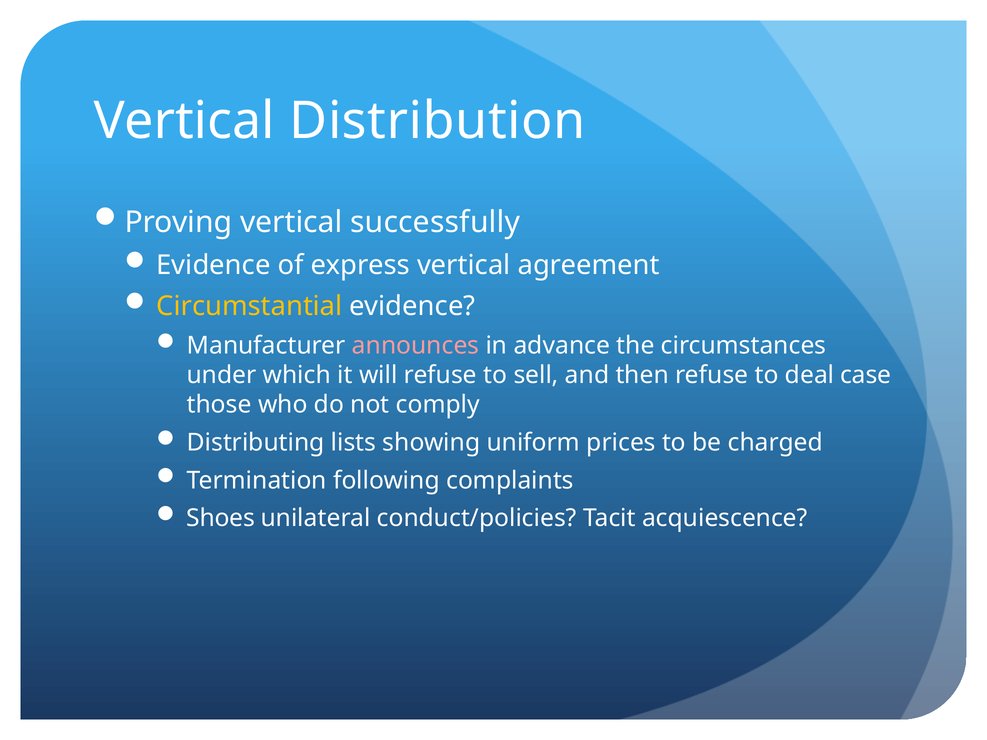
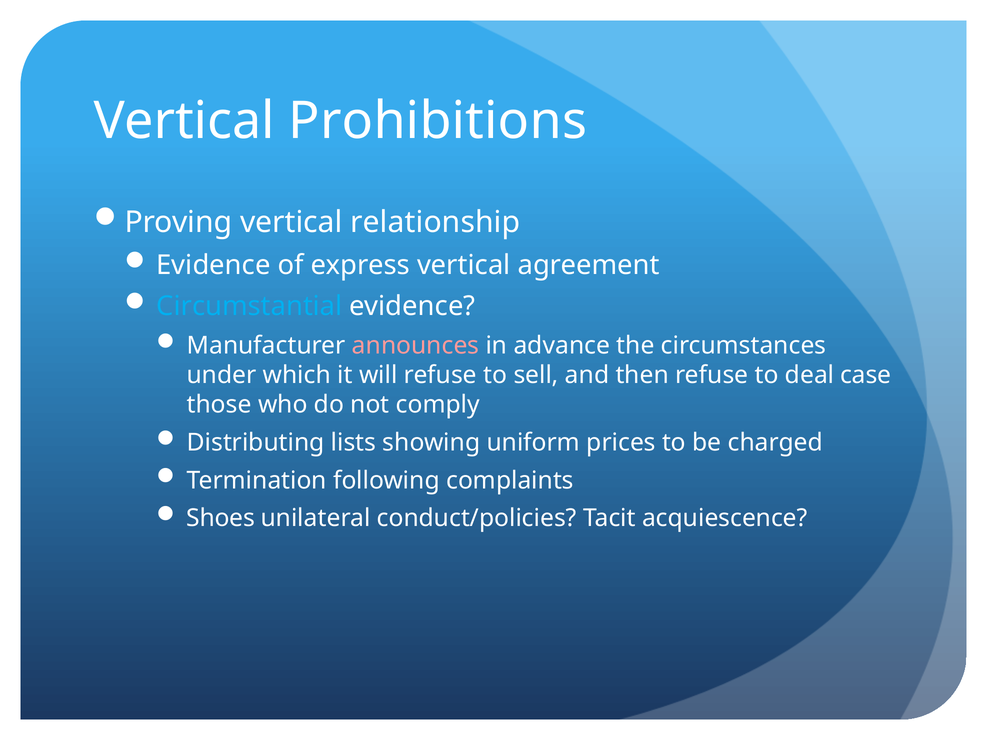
Distribution: Distribution -> Prohibitions
successfully: successfully -> relationship
Circumstantial colour: yellow -> light blue
